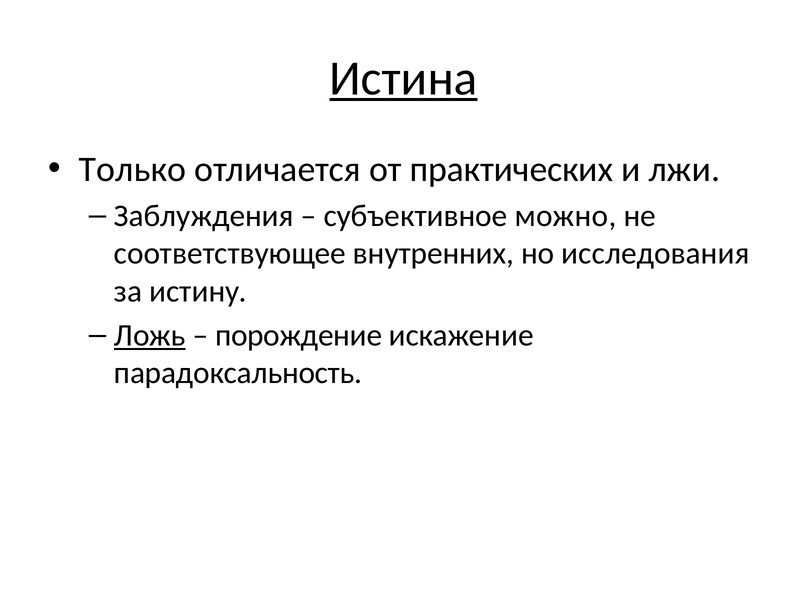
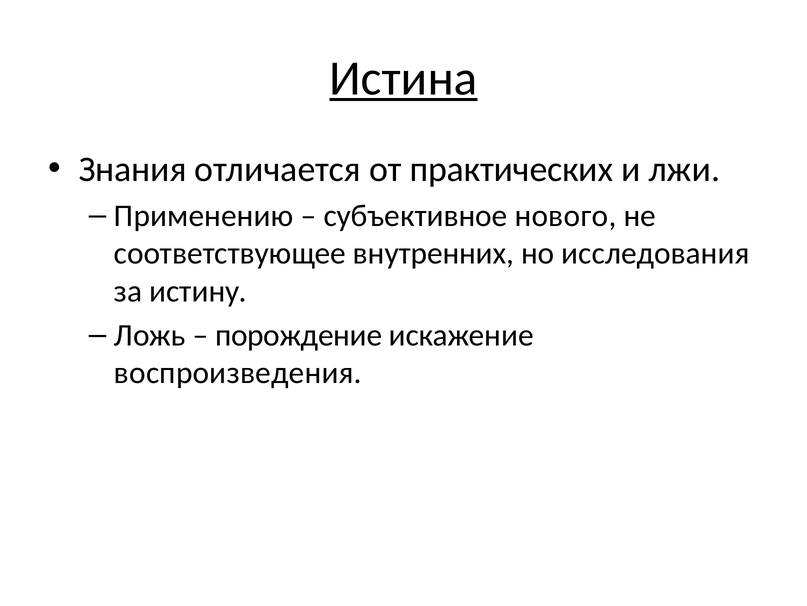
Только: Только -> Знания
Заблуждения: Заблуждения -> Применению
можно: можно -> нового
Ложь underline: present -> none
парадоксальность: парадоксальность -> воспроизведения
